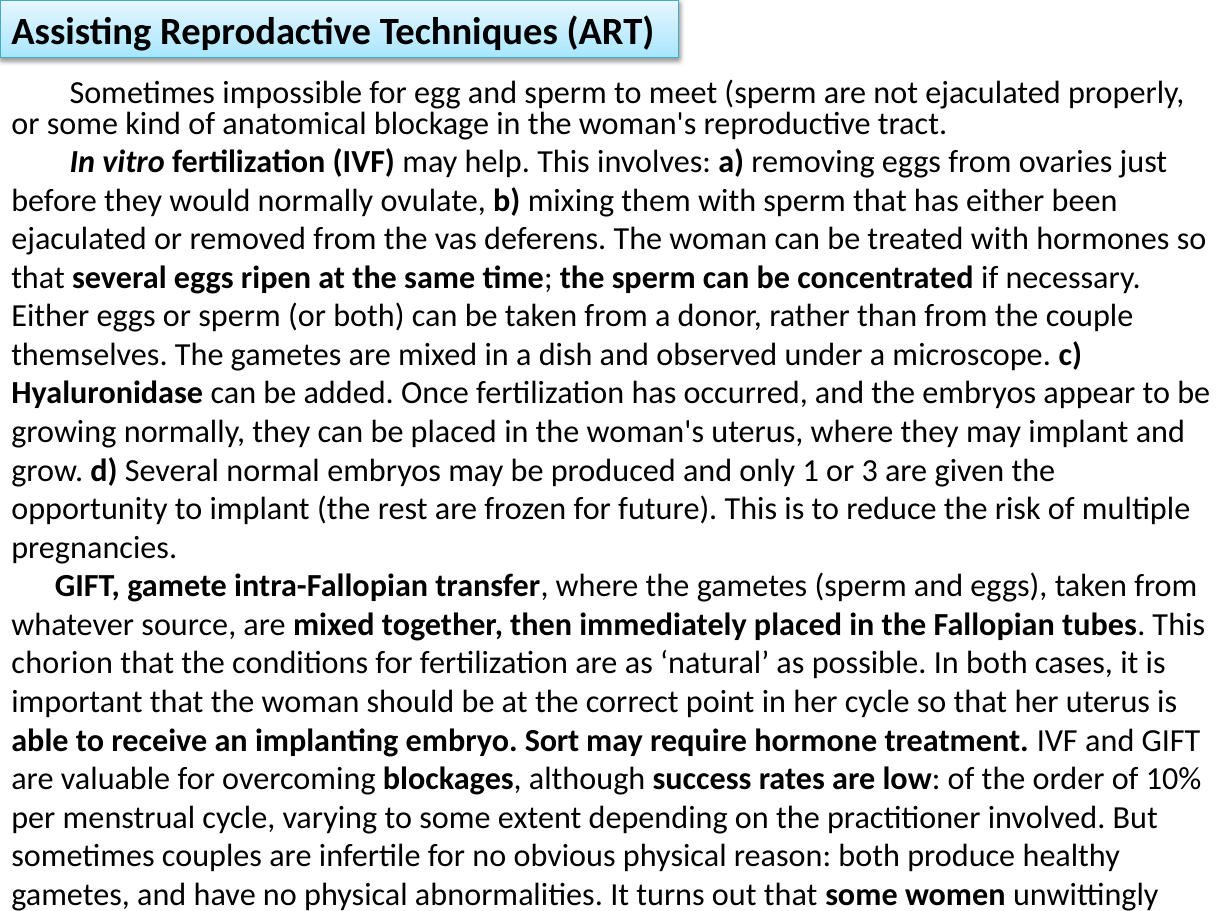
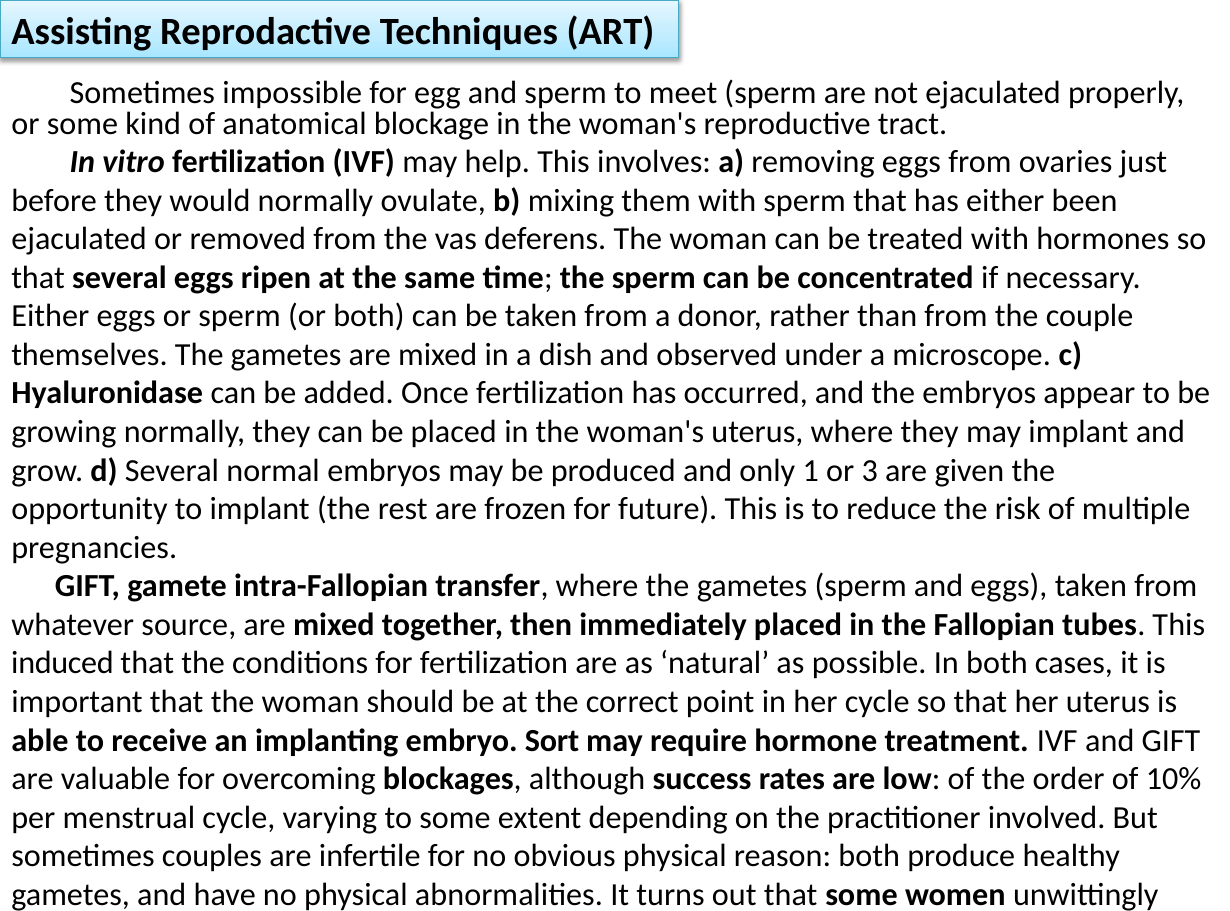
chorion: chorion -> induced
